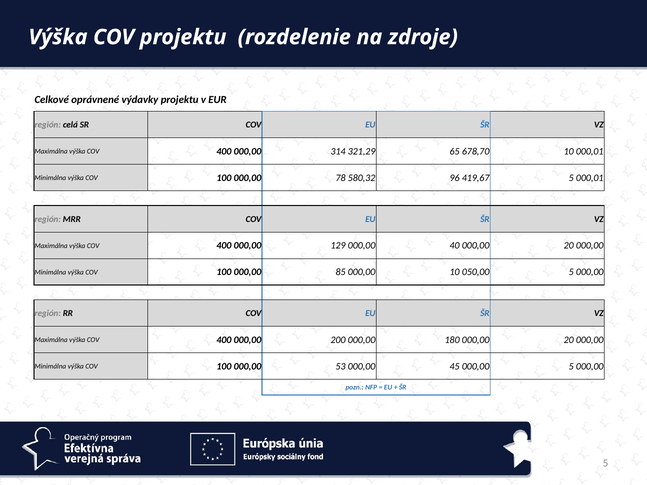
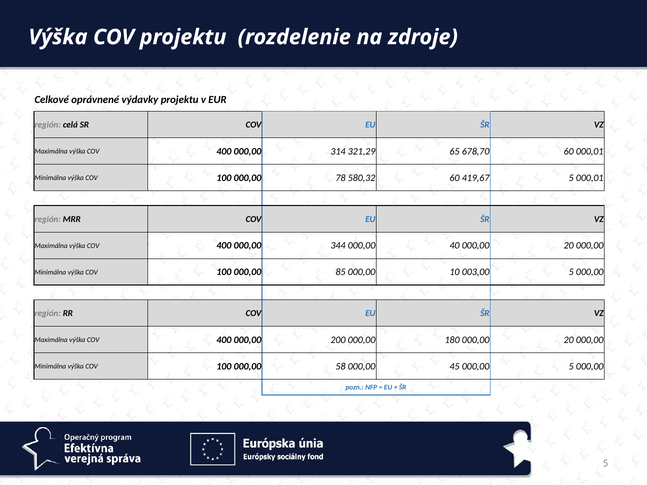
678,70 10: 10 -> 60
580,32 96: 96 -> 60
129: 129 -> 344
050,00: 050,00 -> 003,00
53: 53 -> 58
